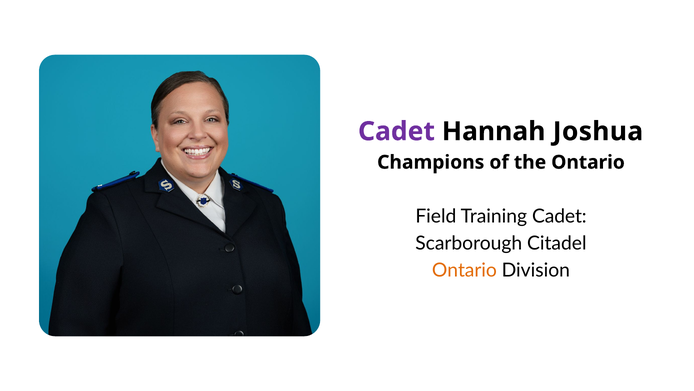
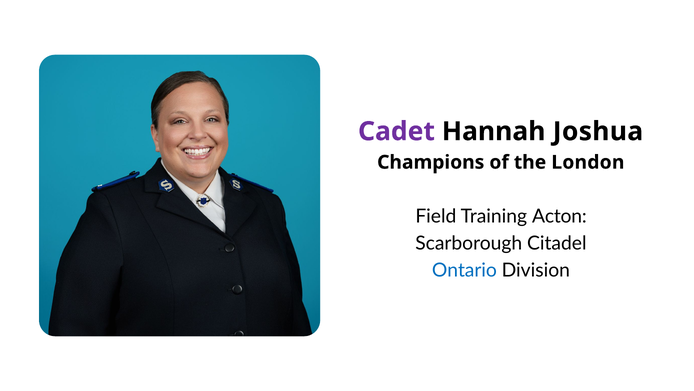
the Ontario: Ontario -> London
Training Cadet: Cadet -> Acton
Ontario at (464, 270) colour: orange -> blue
